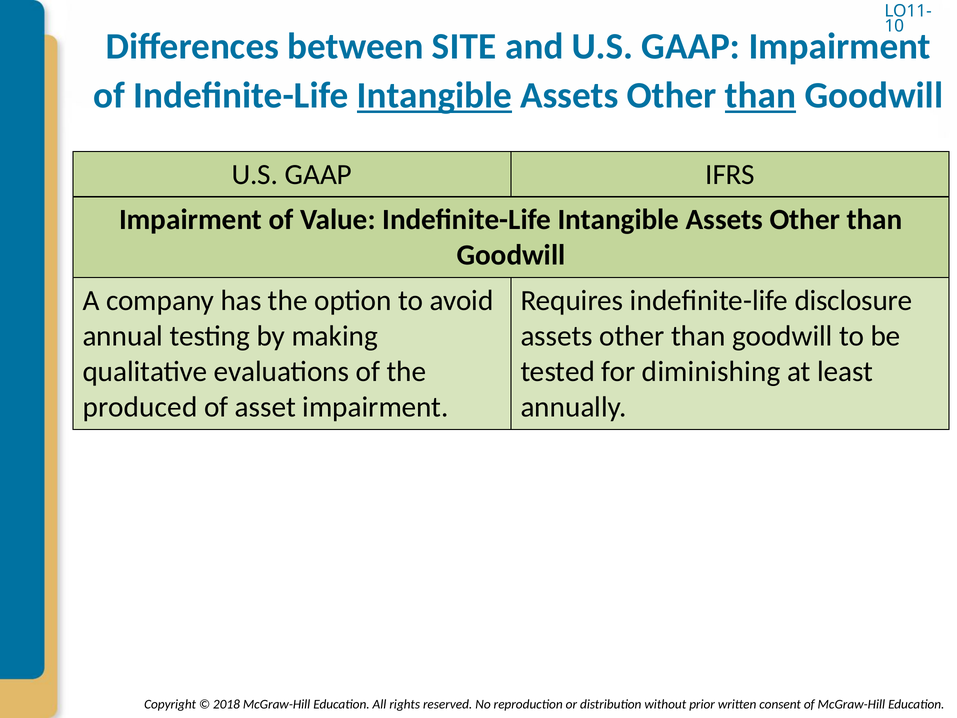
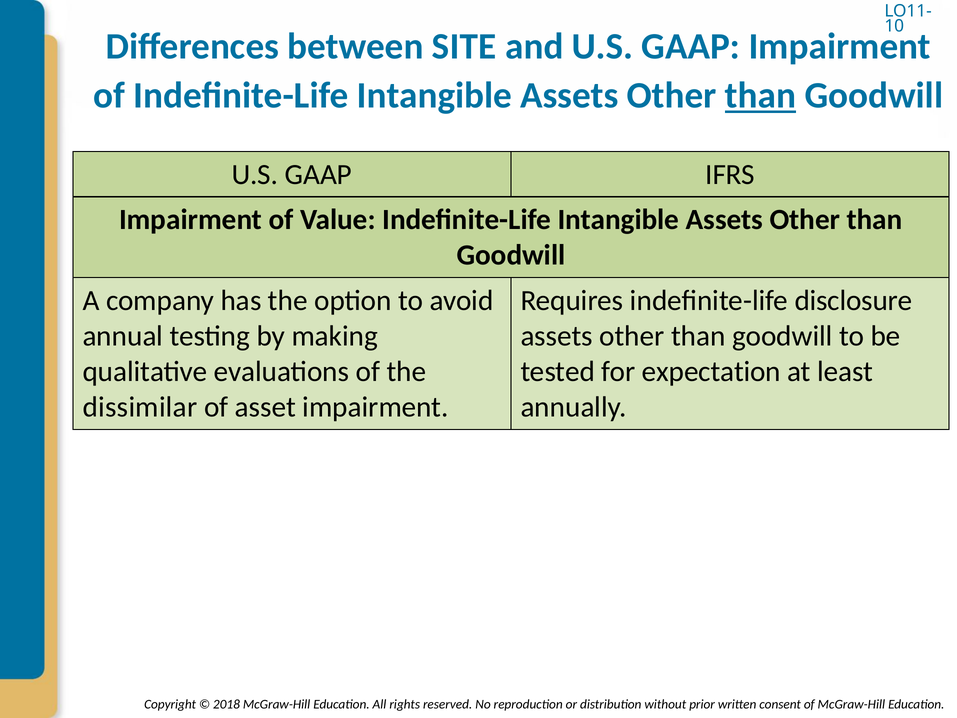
Intangible at (434, 96) underline: present -> none
diminishing: diminishing -> expectation
produced: produced -> dissimilar
